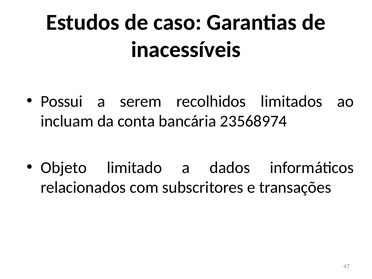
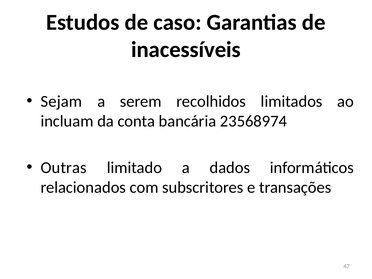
Possui: Possui -> Sejam
Objeto: Objeto -> Outras
